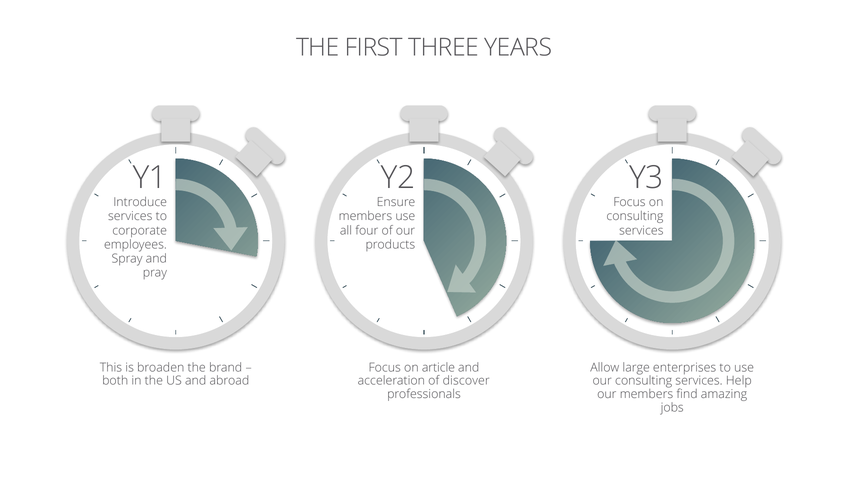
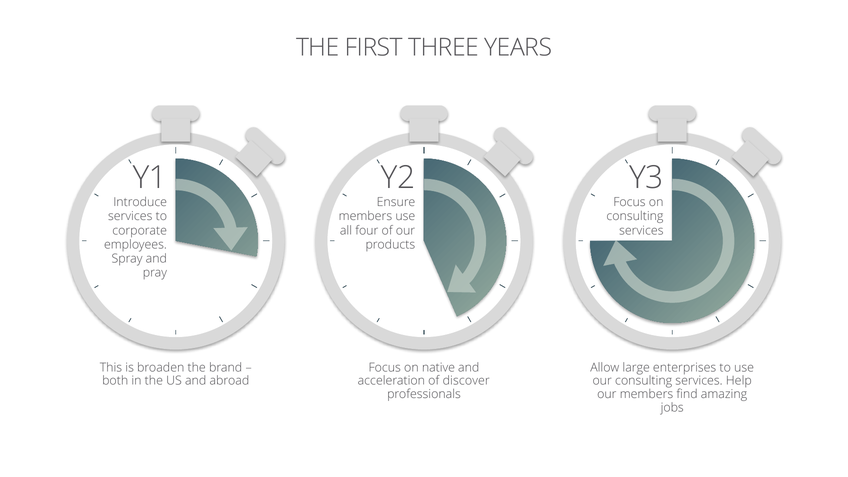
article: article -> native
